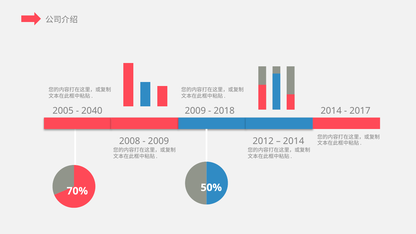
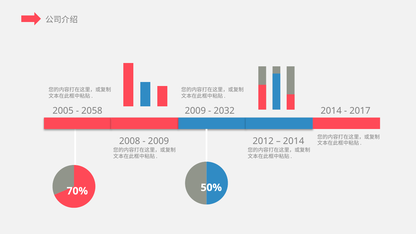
2040: 2040 -> 2058
2018: 2018 -> 2032
